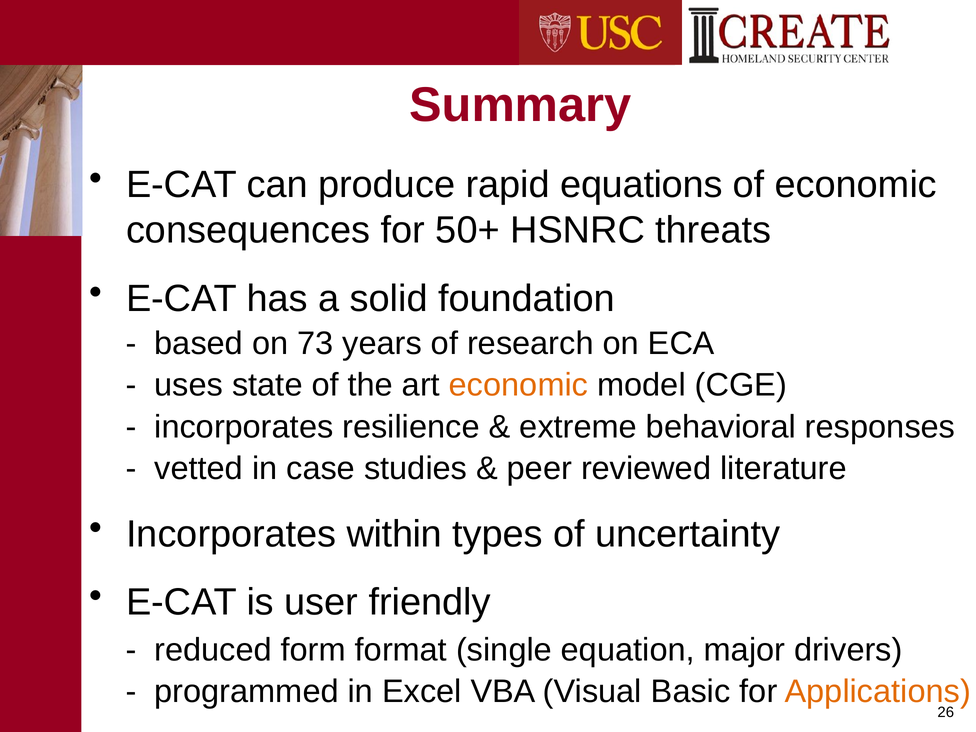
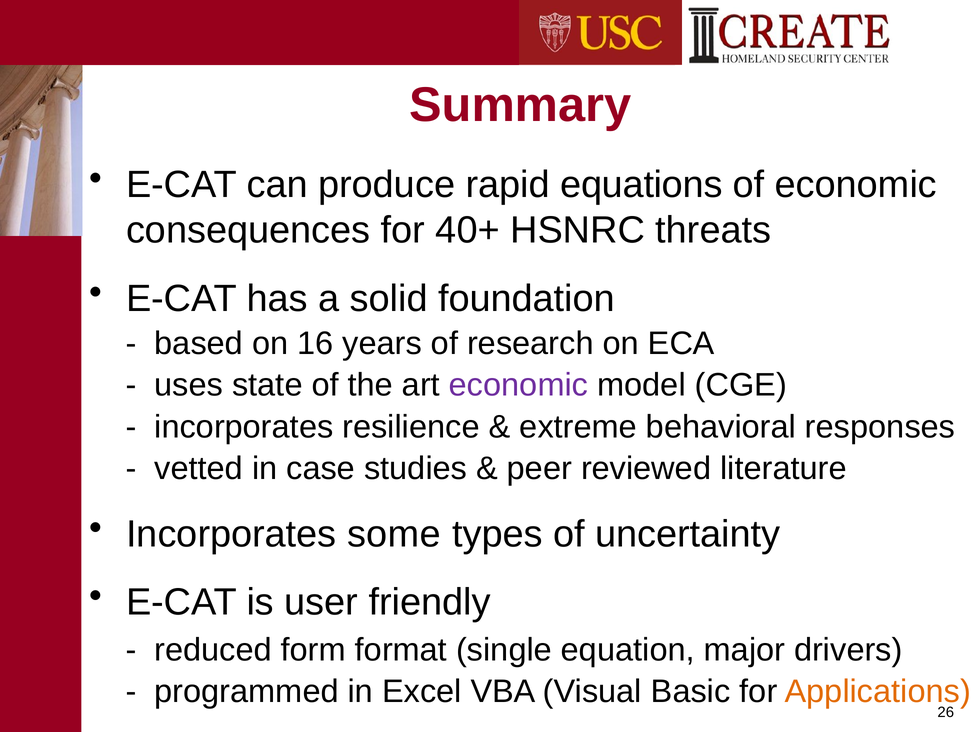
50+: 50+ -> 40+
73: 73 -> 16
economic at (519, 385) colour: orange -> purple
within: within -> some
